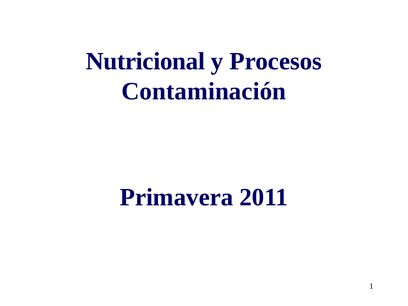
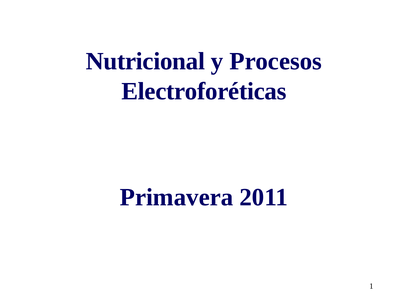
Contaminación: Contaminación -> Electroforéticas
